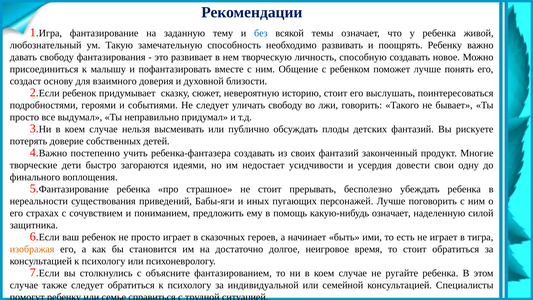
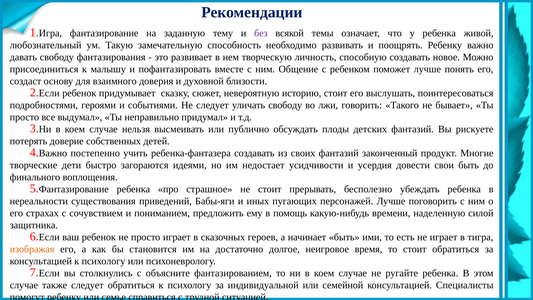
без colour: blue -> purple
свои одну: одну -> быть
какую-нибудь означает: означает -> времени
